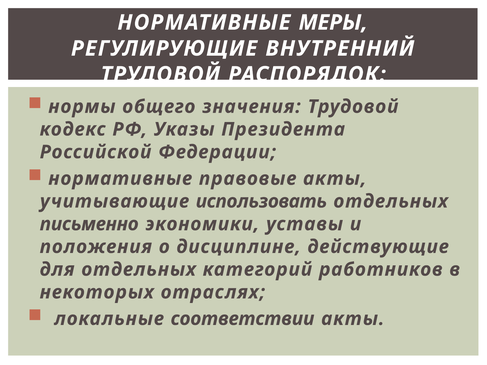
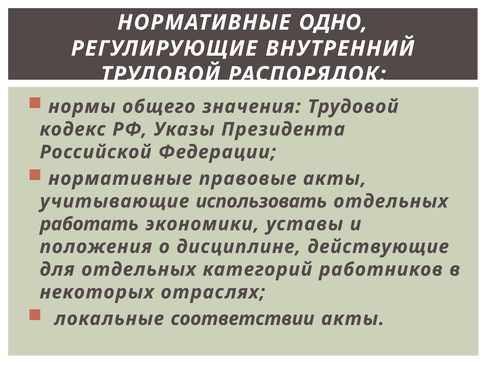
МЕРЫ: МЕРЫ -> ОДНО
письменно: письменно -> работать
